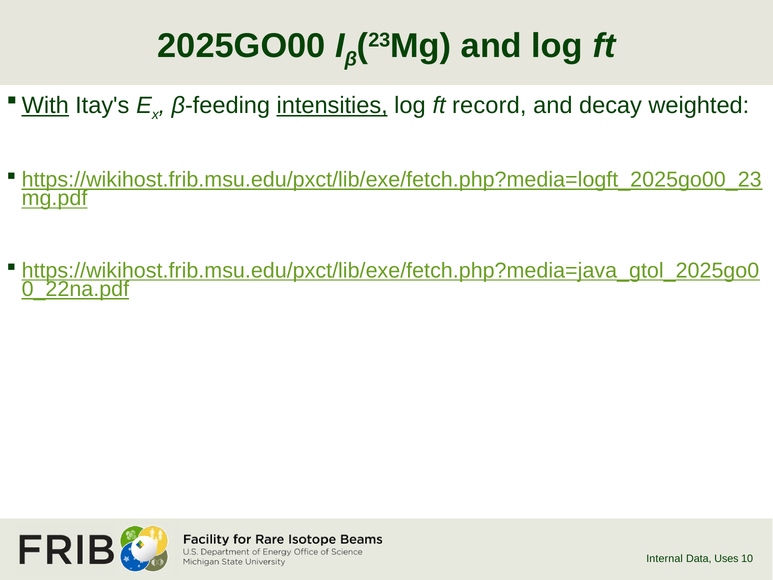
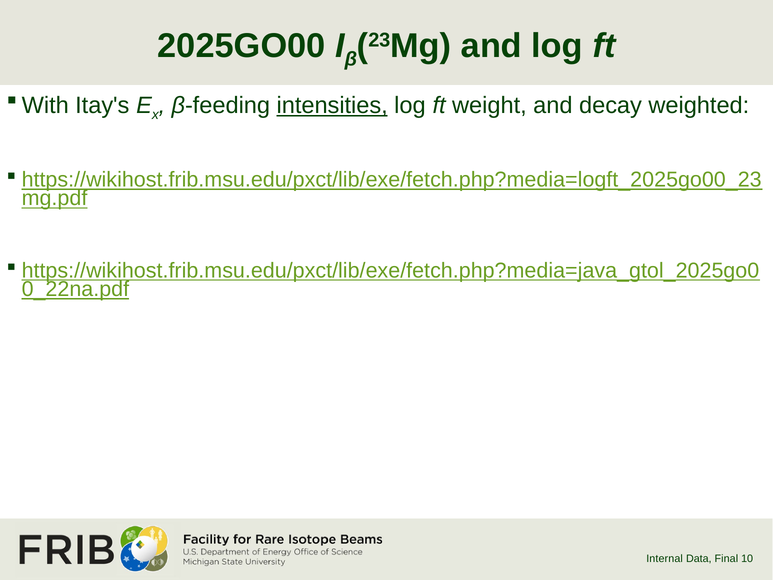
With underline: present -> none
record: record -> weight
Uses: Uses -> Final
